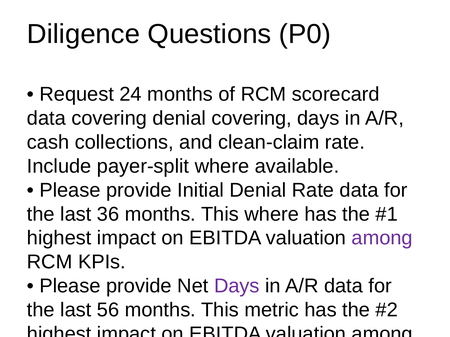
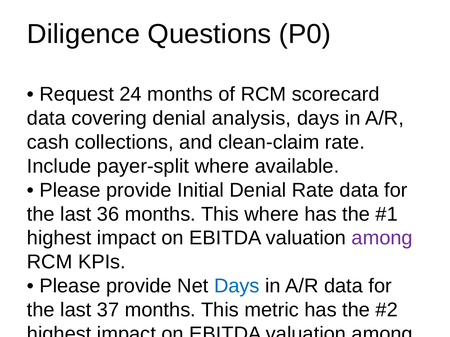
denial covering: covering -> analysis
Days at (237, 286) colour: purple -> blue
56: 56 -> 37
